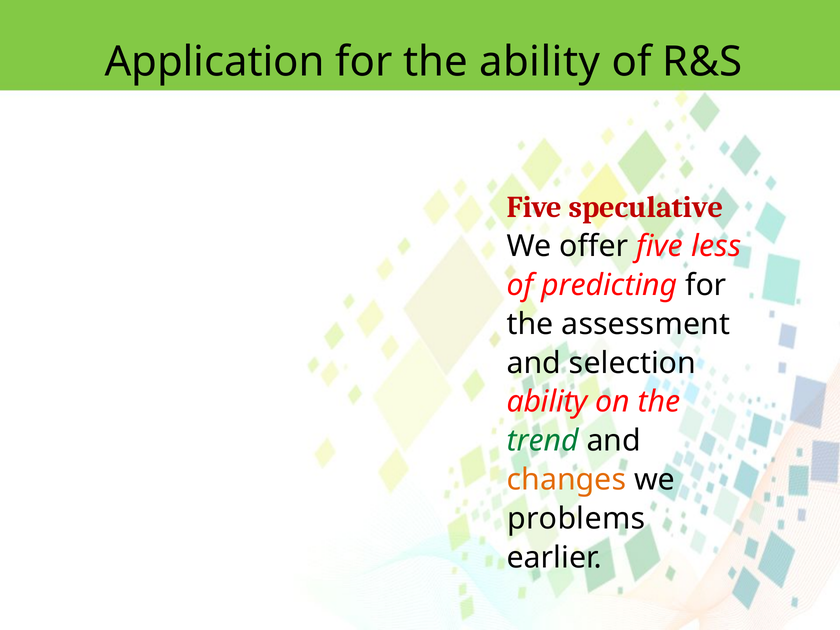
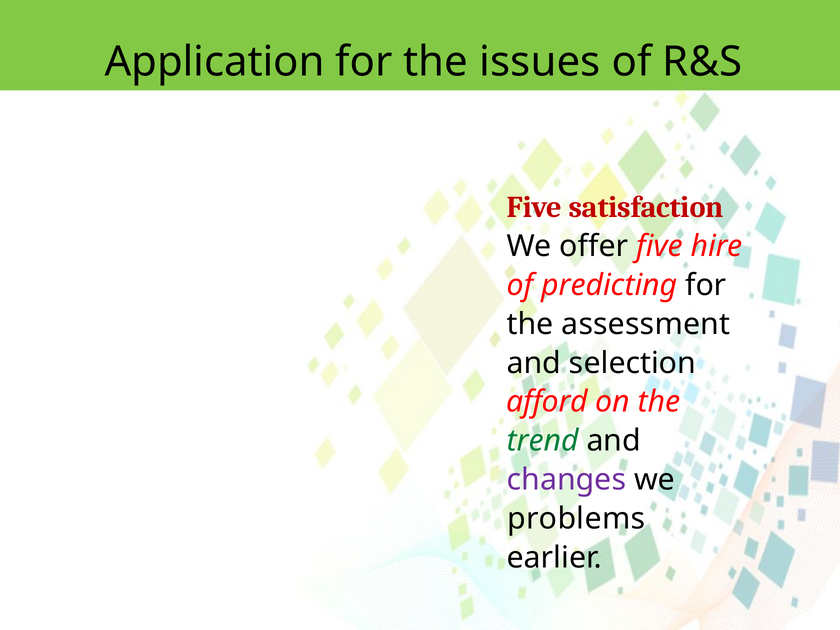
the ability: ability -> issues
speculative: speculative -> satisfaction
less: less -> hire
ability at (547, 402): ability -> afford
changes colour: orange -> purple
